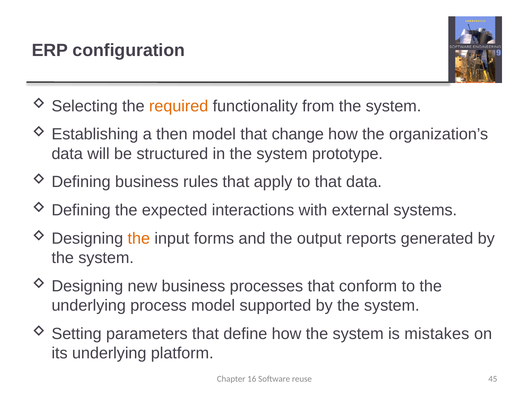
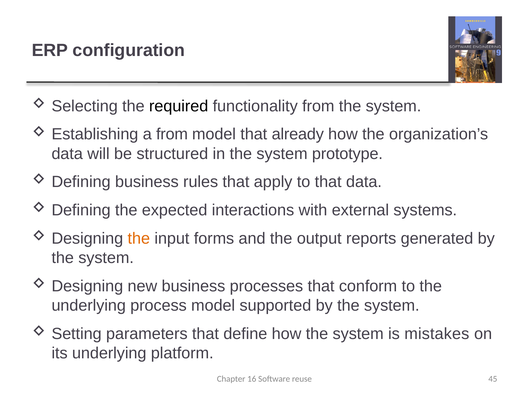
required colour: orange -> black
a then: then -> from
change: change -> already
